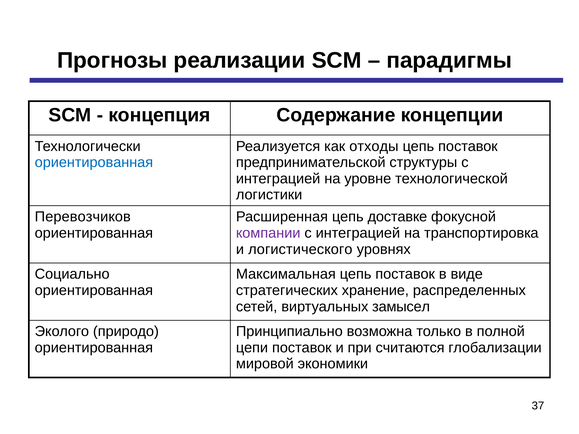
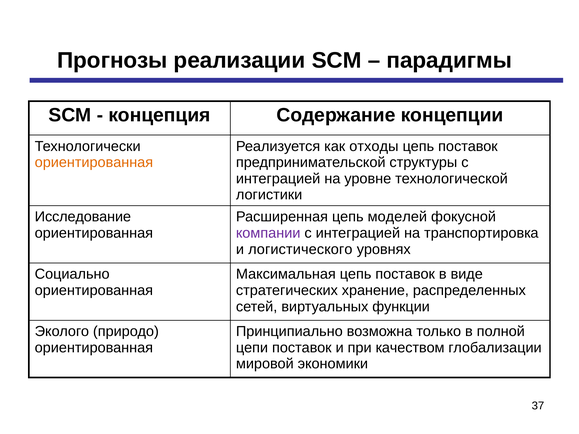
ориентированная at (94, 163) colour: blue -> orange
Перевозчиков: Перевозчиков -> Исследование
доставке: доставке -> моделей
замысел: замысел -> функции
считаются: считаются -> качеством
